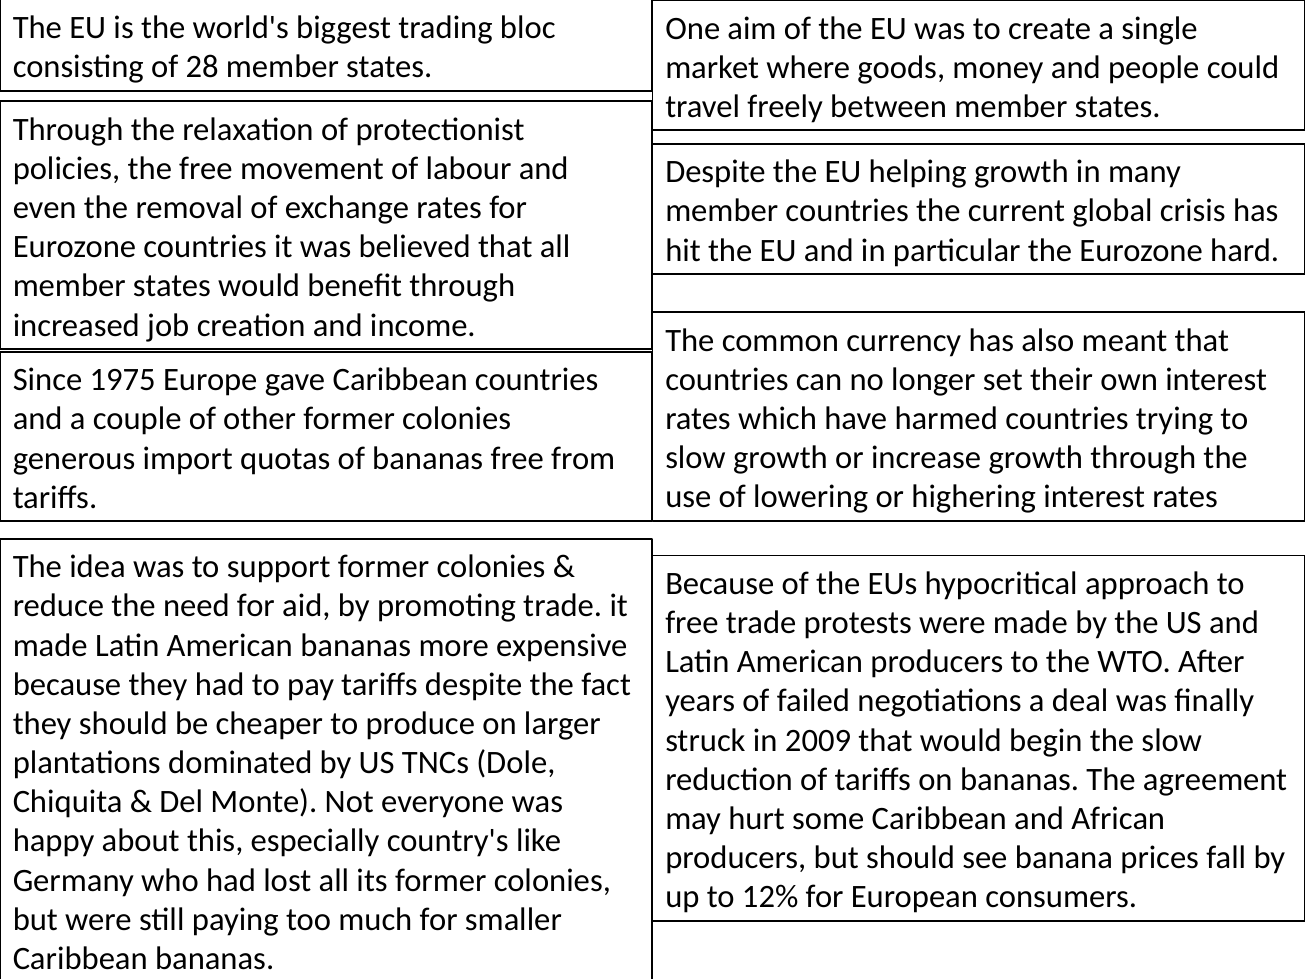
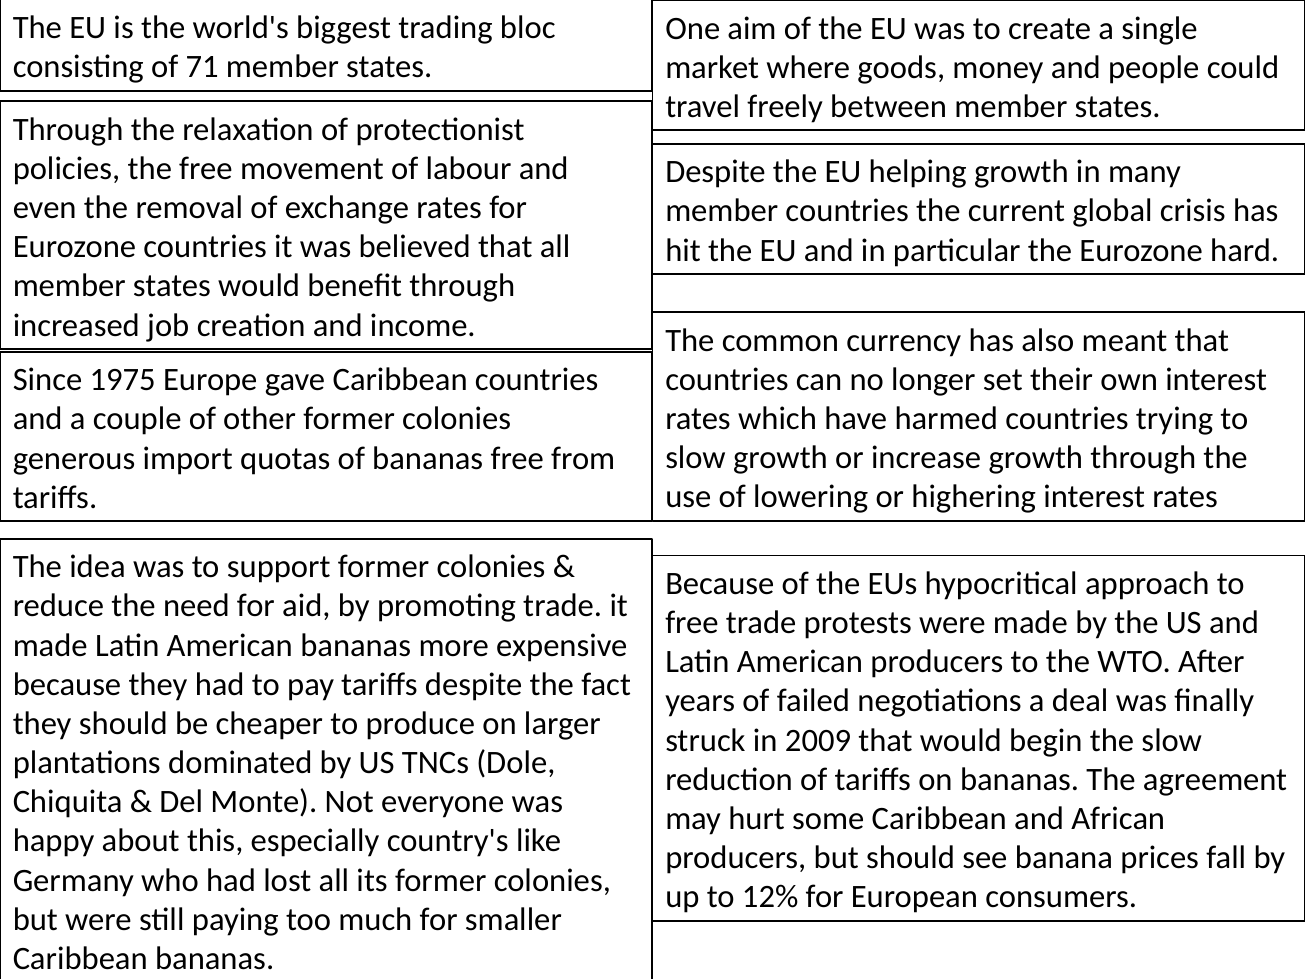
28: 28 -> 71
